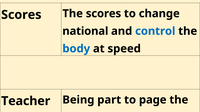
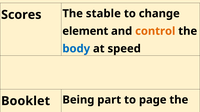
The scores: scores -> stable
national: national -> element
control colour: blue -> orange
Teacher: Teacher -> Booklet
